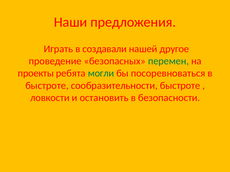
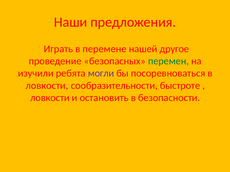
создавали: создавали -> перемене
проекты: проекты -> изучили
могли colour: green -> purple
быстроте at (47, 86): быстроте -> ловкости
